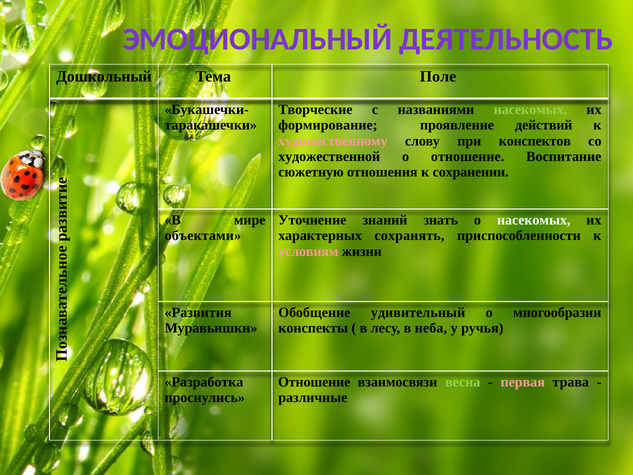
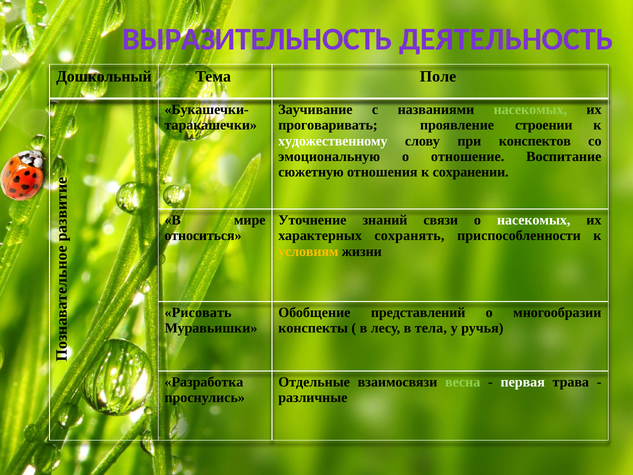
ЭМОЦИОНАЛЬНЫЙ: ЭМОЦИОНАЛЬНЫЙ -> ВЫРАЗИТЕЛЬНОСТЬ
Творческие: Творческие -> Заучивание
формирование: формирование -> проговаривать
действий: действий -> строении
художественному colour: pink -> white
художественной: художественной -> эмоциональную
знать: знать -> связи
объектами: объектами -> относиться
условиям colour: pink -> yellow
Развития: Развития -> Рисовать
удивительный: удивительный -> представлений
неба: неба -> тела
Отношение at (314, 382): Отношение -> Отдельные
первая colour: pink -> white
